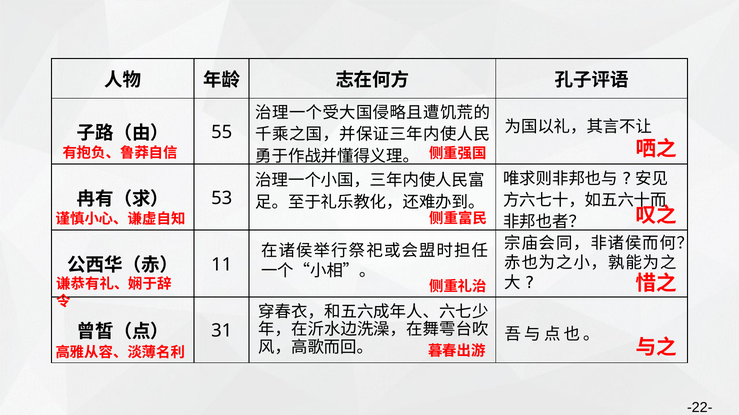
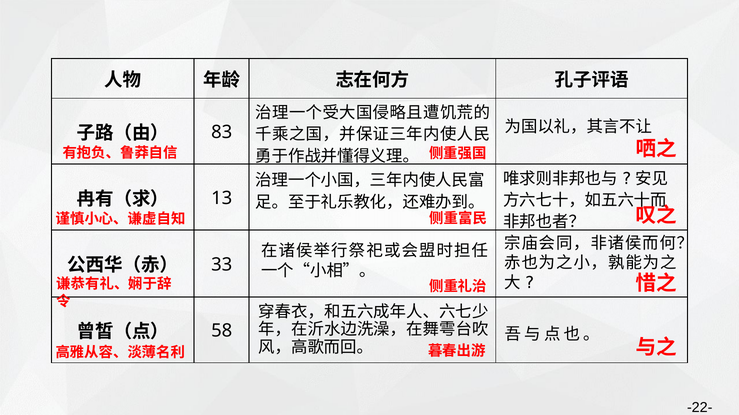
55: 55 -> 83
53: 53 -> 13
11: 11 -> 33
31: 31 -> 58
